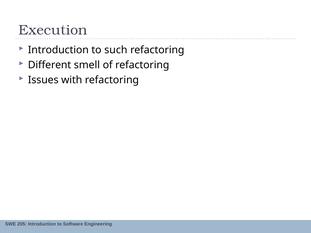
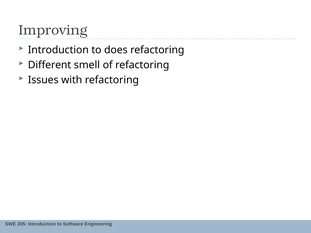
Execution: Execution -> Improving
such: such -> does
